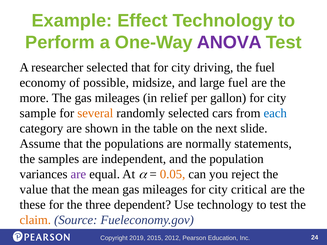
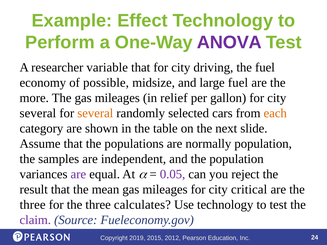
researcher selected: selected -> variable
sample at (38, 113): sample -> several
each colour: blue -> orange
normally statements: statements -> population
0.05 colour: orange -> purple
value: value -> result
these at (33, 205): these -> three
dependent: dependent -> calculates
claim colour: orange -> purple
